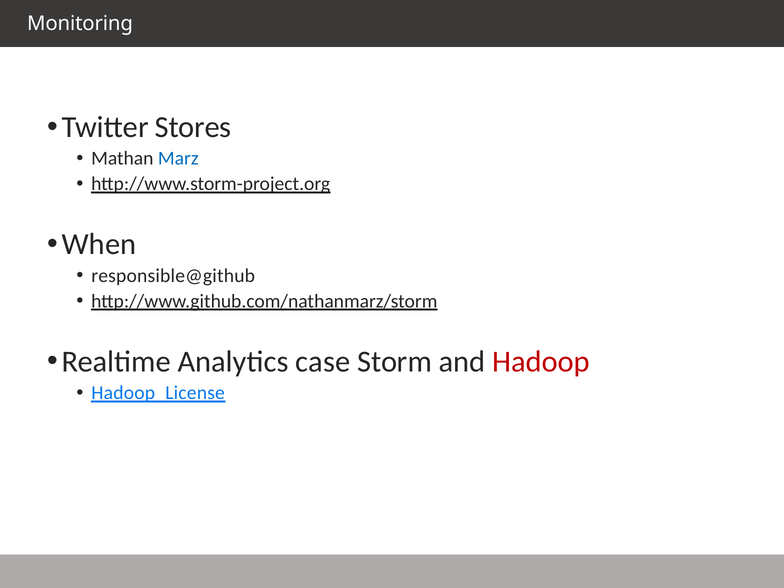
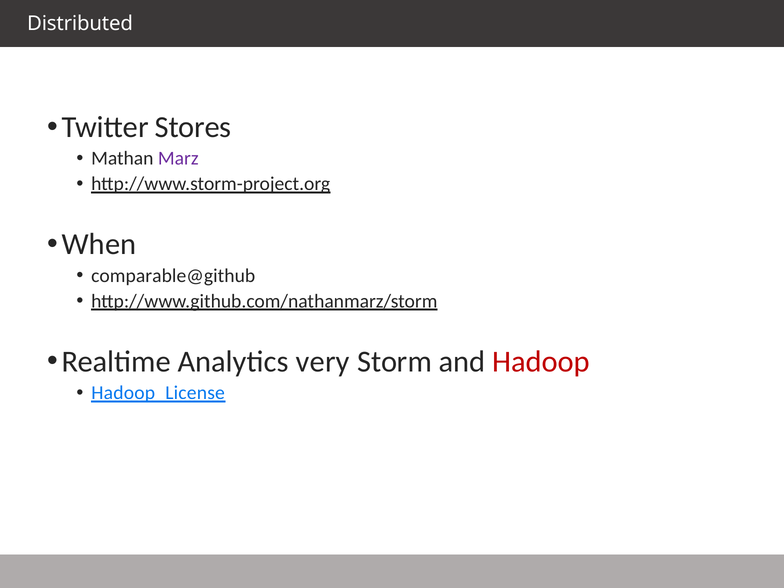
Monitoring: Monitoring -> Distributed
Marz colour: blue -> purple
responsible@github: responsible@github -> comparable@github
case: case -> very
